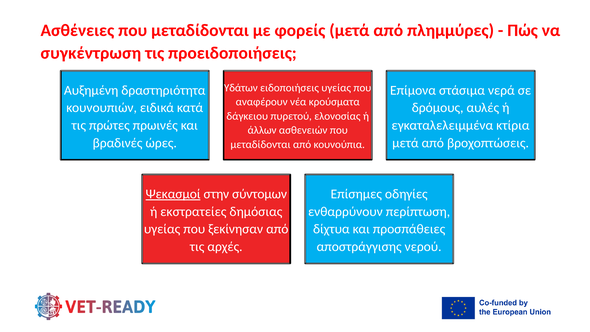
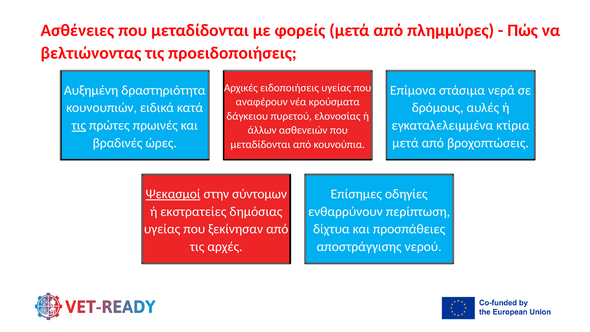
συγκέντρωση: συγκέντρωση -> βελτιώνοντας
Υδάτων: Υδάτων -> Αρχικές
τις at (79, 125) underline: none -> present
